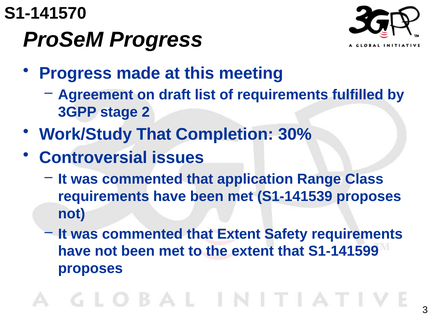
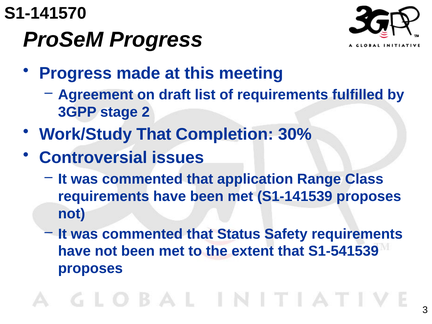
that Extent: Extent -> Status
S1-141599: S1-141599 -> S1-541539
